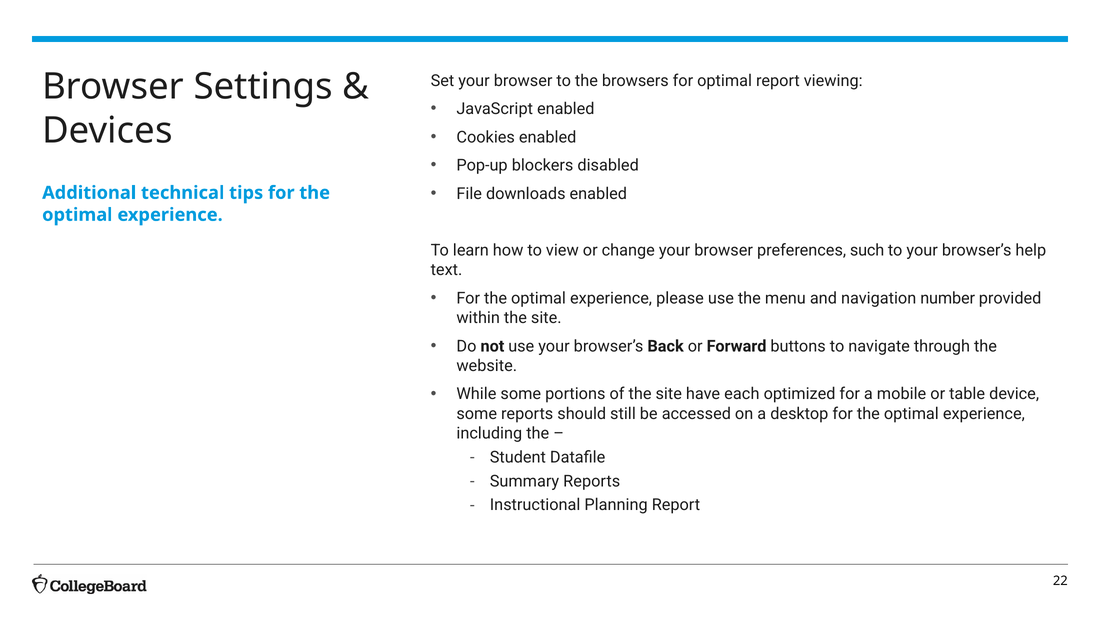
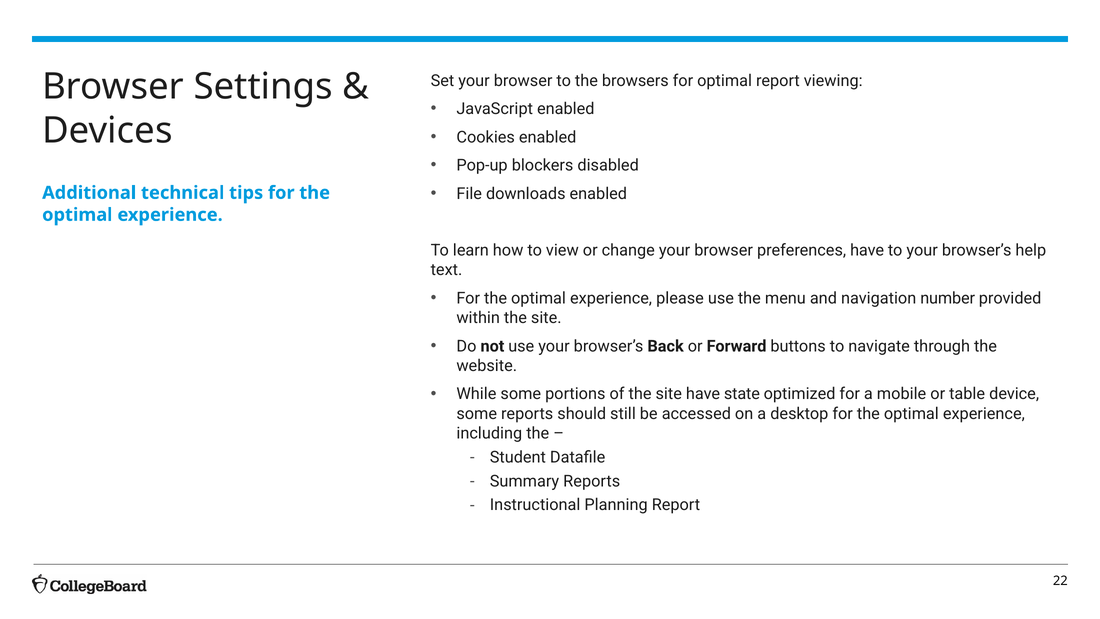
preferences such: such -> have
each: each -> state
